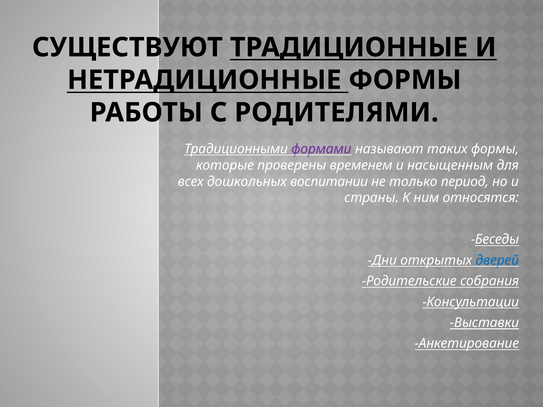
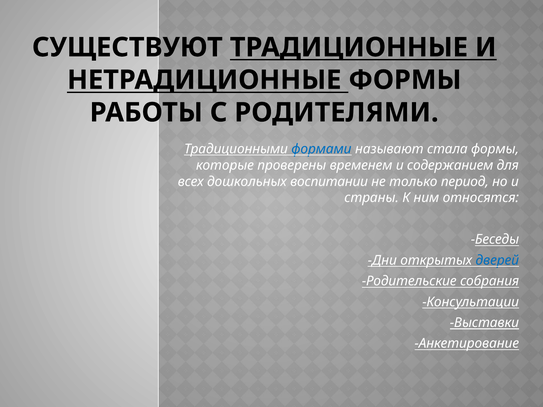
формами colour: purple -> blue
таких: таких -> стала
насыщенным: насыщенным -> содержанием
